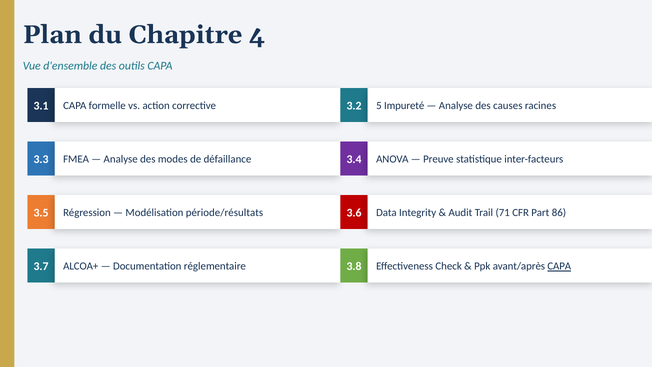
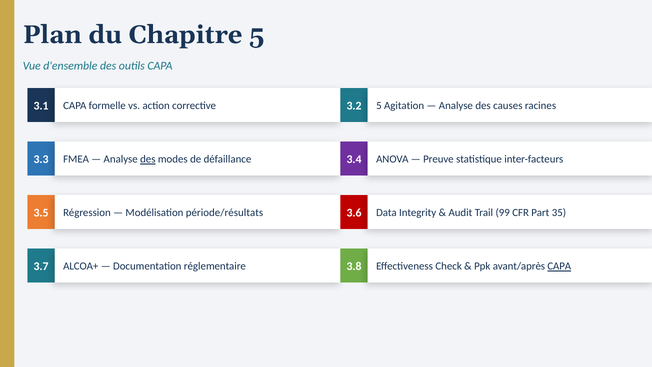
Chapitre 4: 4 -> 5
Impureté: Impureté -> Agitation
des at (148, 159) underline: none -> present
71: 71 -> 99
86: 86 -> 35
